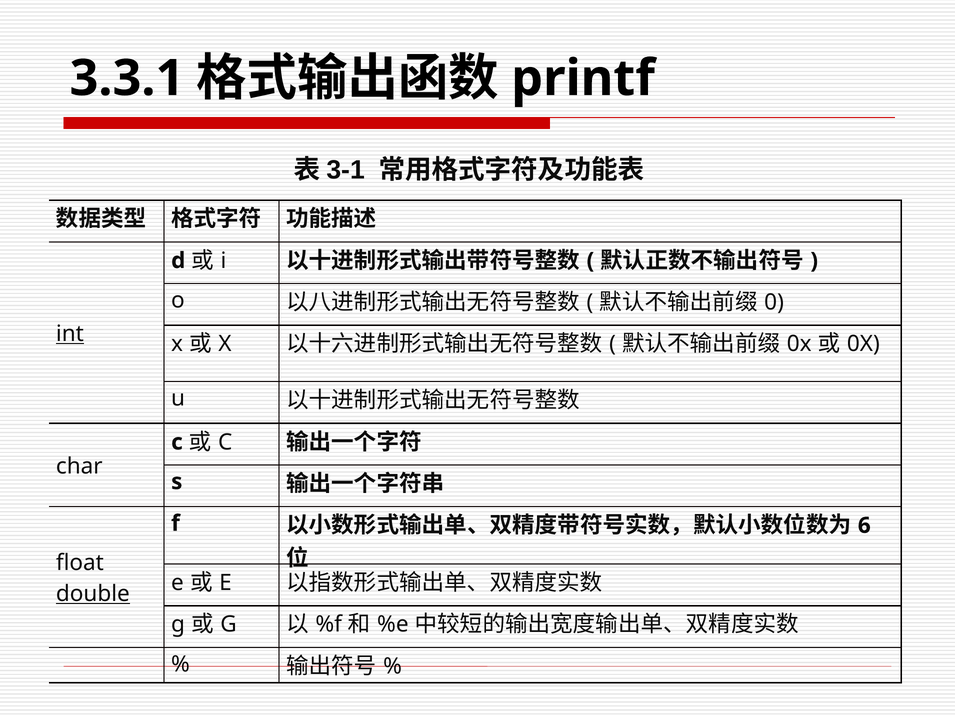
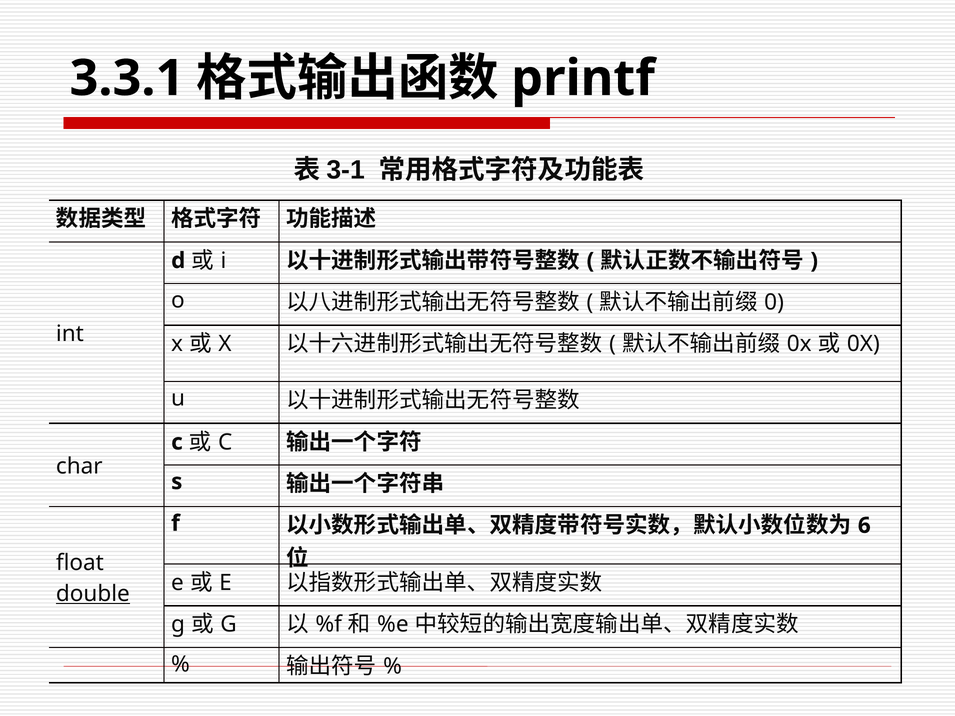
int underline: present -> none
